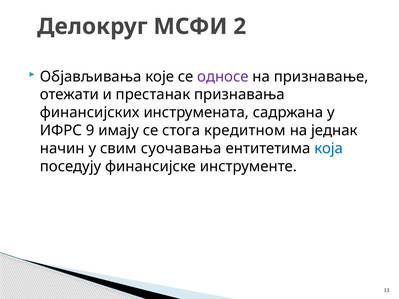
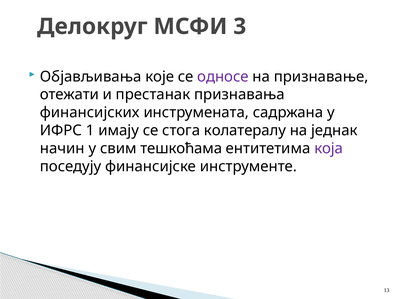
2: 2 -> 3
9: 9 -> 1
кредитном: кредитном -> колатералу
суочавања: суочавања -> тешкоћама
која colour: blue -> purple
